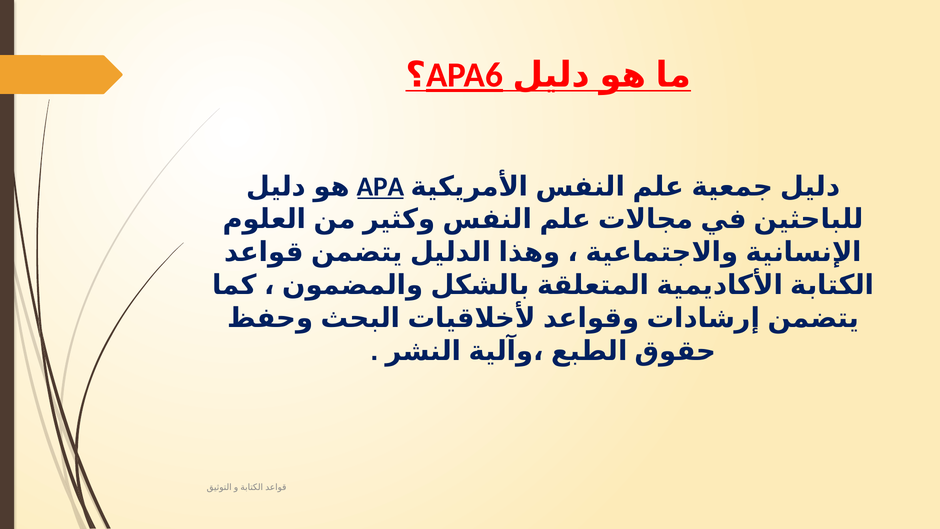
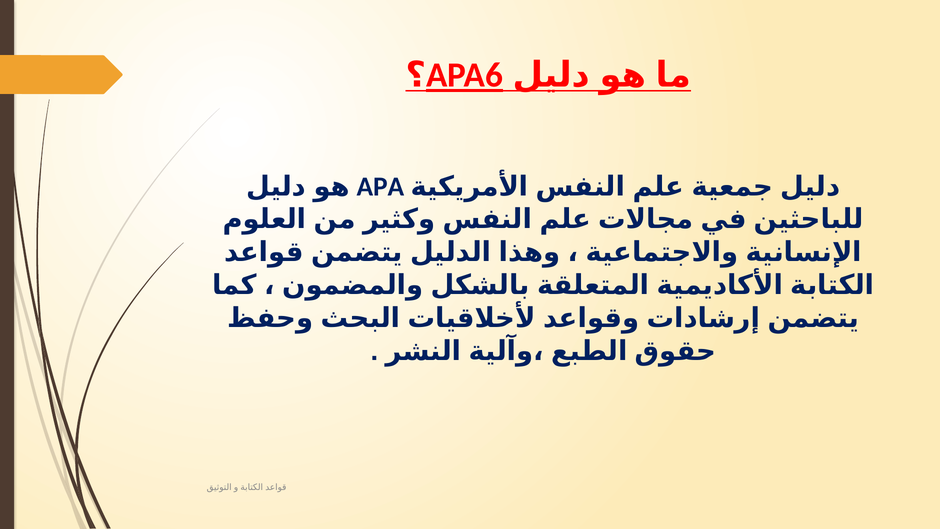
APA underline: present -> none
